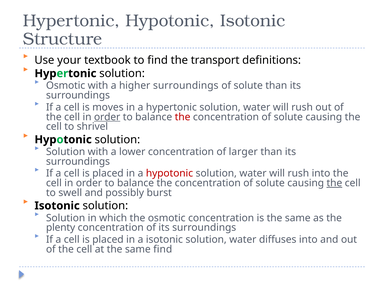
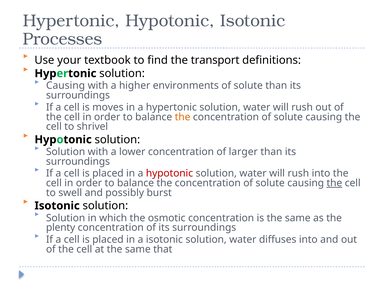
Structure: Structure -> Processes
Osmotic at (66, 86): Osmotic -> Causing
higher surroundings: surroundings -> environments
order at (107, 117) underline: present -> none
the at (183, 117) colour: red -> orange
same find: find -> that
